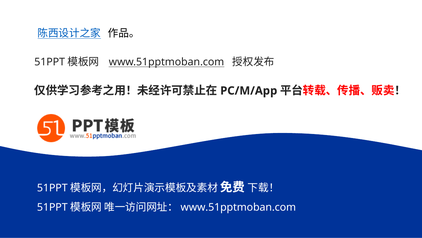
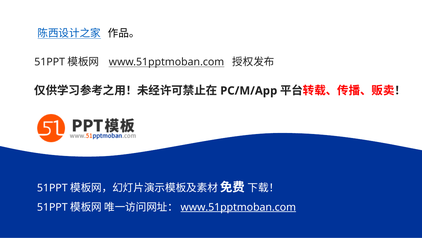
www.51pptmoban.com at (238, 207) underline: none -> present
